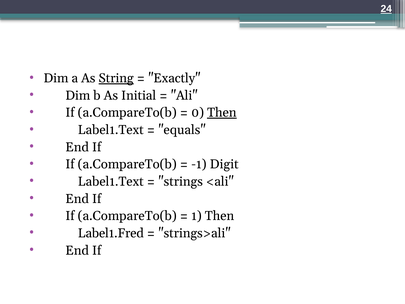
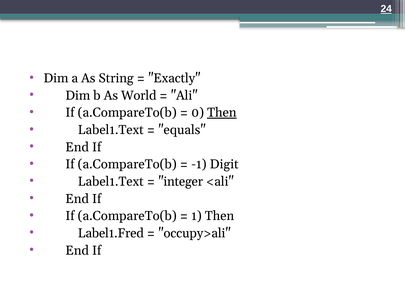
String underline: present -> none
Initial: Initial -> World
strings: strings -> integer
strings>ali: strings>ali -> occupy>ali
